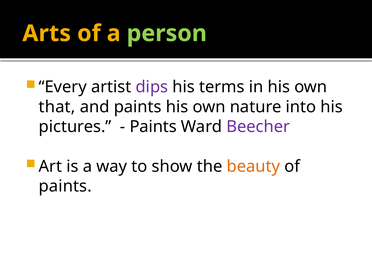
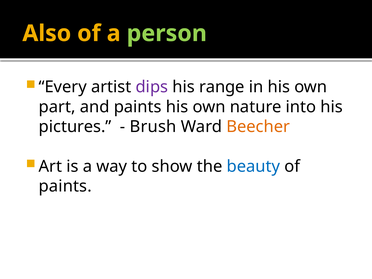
Arts: Arts -> Also
terms: terms -> range
that: that -> part
Paints at (153, 127): Paints -> Brush
Beecher colour: purple -> orange
beauty colour: orange -> blue
